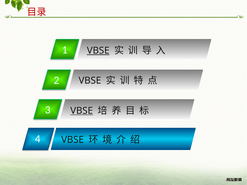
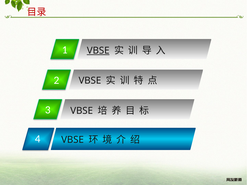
VBSE at (82, 111) underline: present -> none
